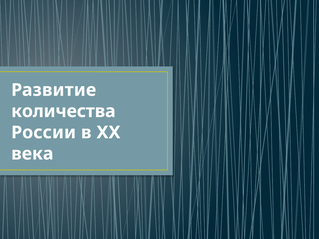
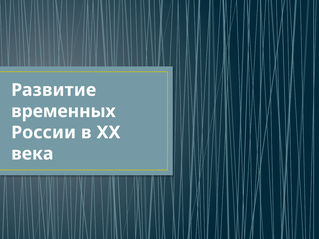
количества: количества -> временных
